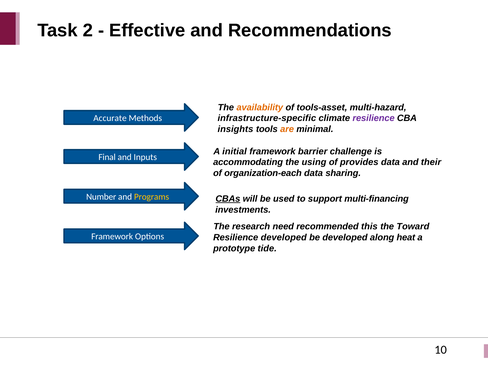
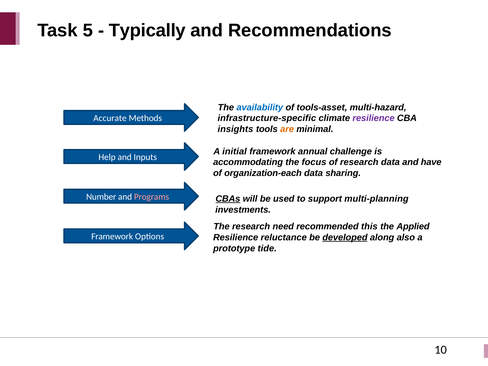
2: 2 -> 5
Effective: Effective -> Typically
availability colour: orange -> blue
barrier: barrier -> annual
Final: Final -> Help
using: using -> focus
of provides: provides -> research
their: their -> have
Programs colour: yellow -> pink
multi-financing: multi-financing -> multi-planning
Toward: Toward -> Applied
Resilience developed: developed -> reluctance
developed at (345, 238) underline: none -> present
heat: heat -> also
